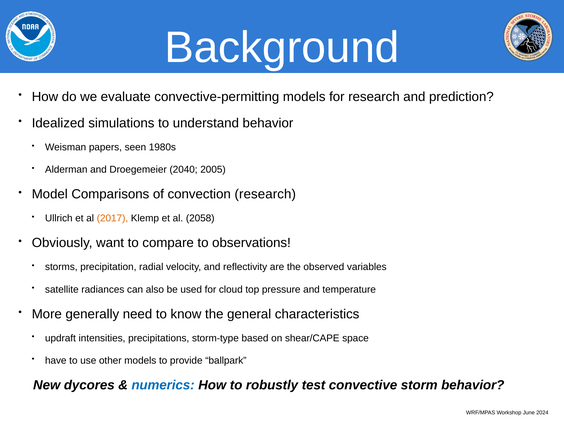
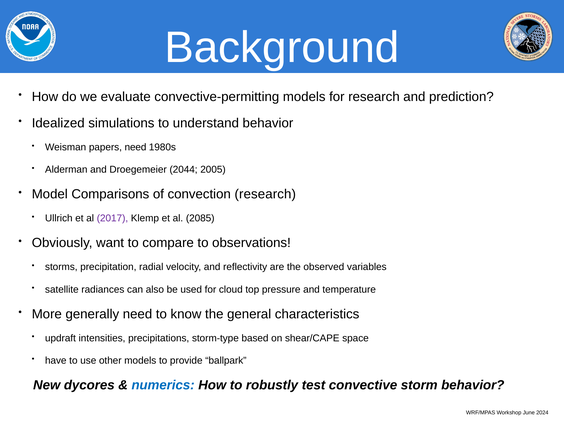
papers seen: seen -> need
2040: 2040 -> 2044
2017 colour: orange -> purple
2058: 2058 -> 2085
